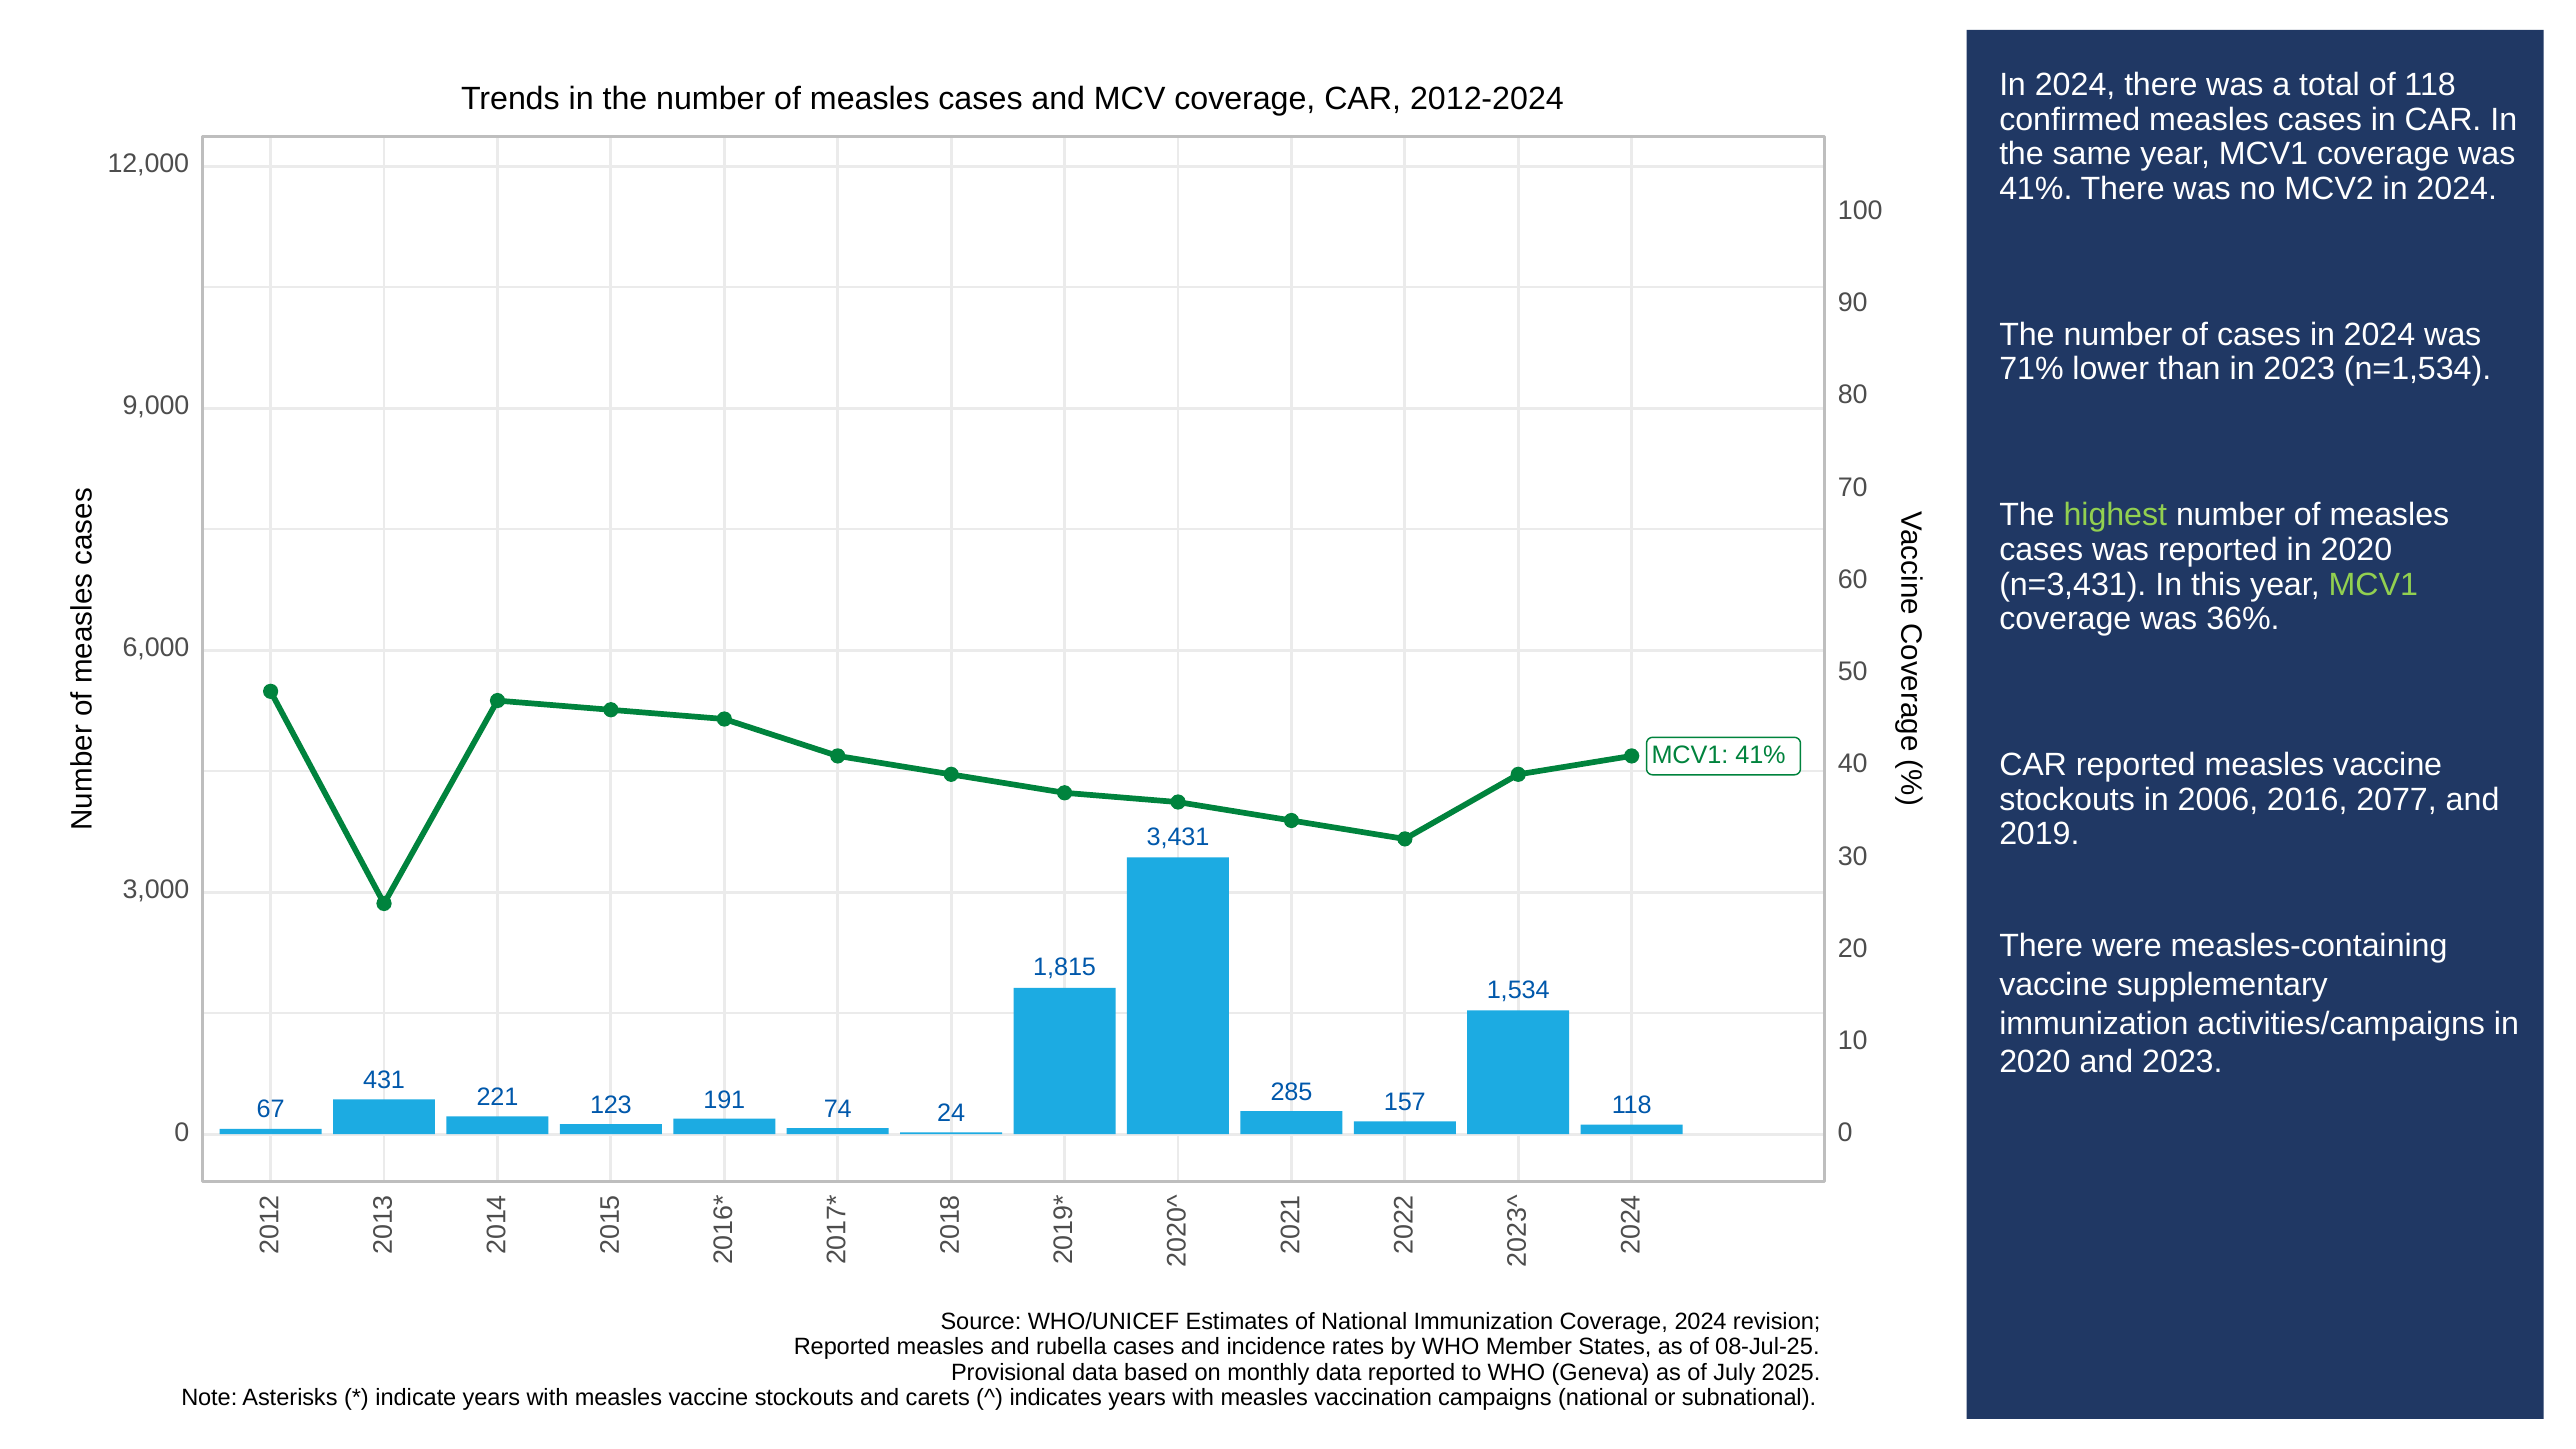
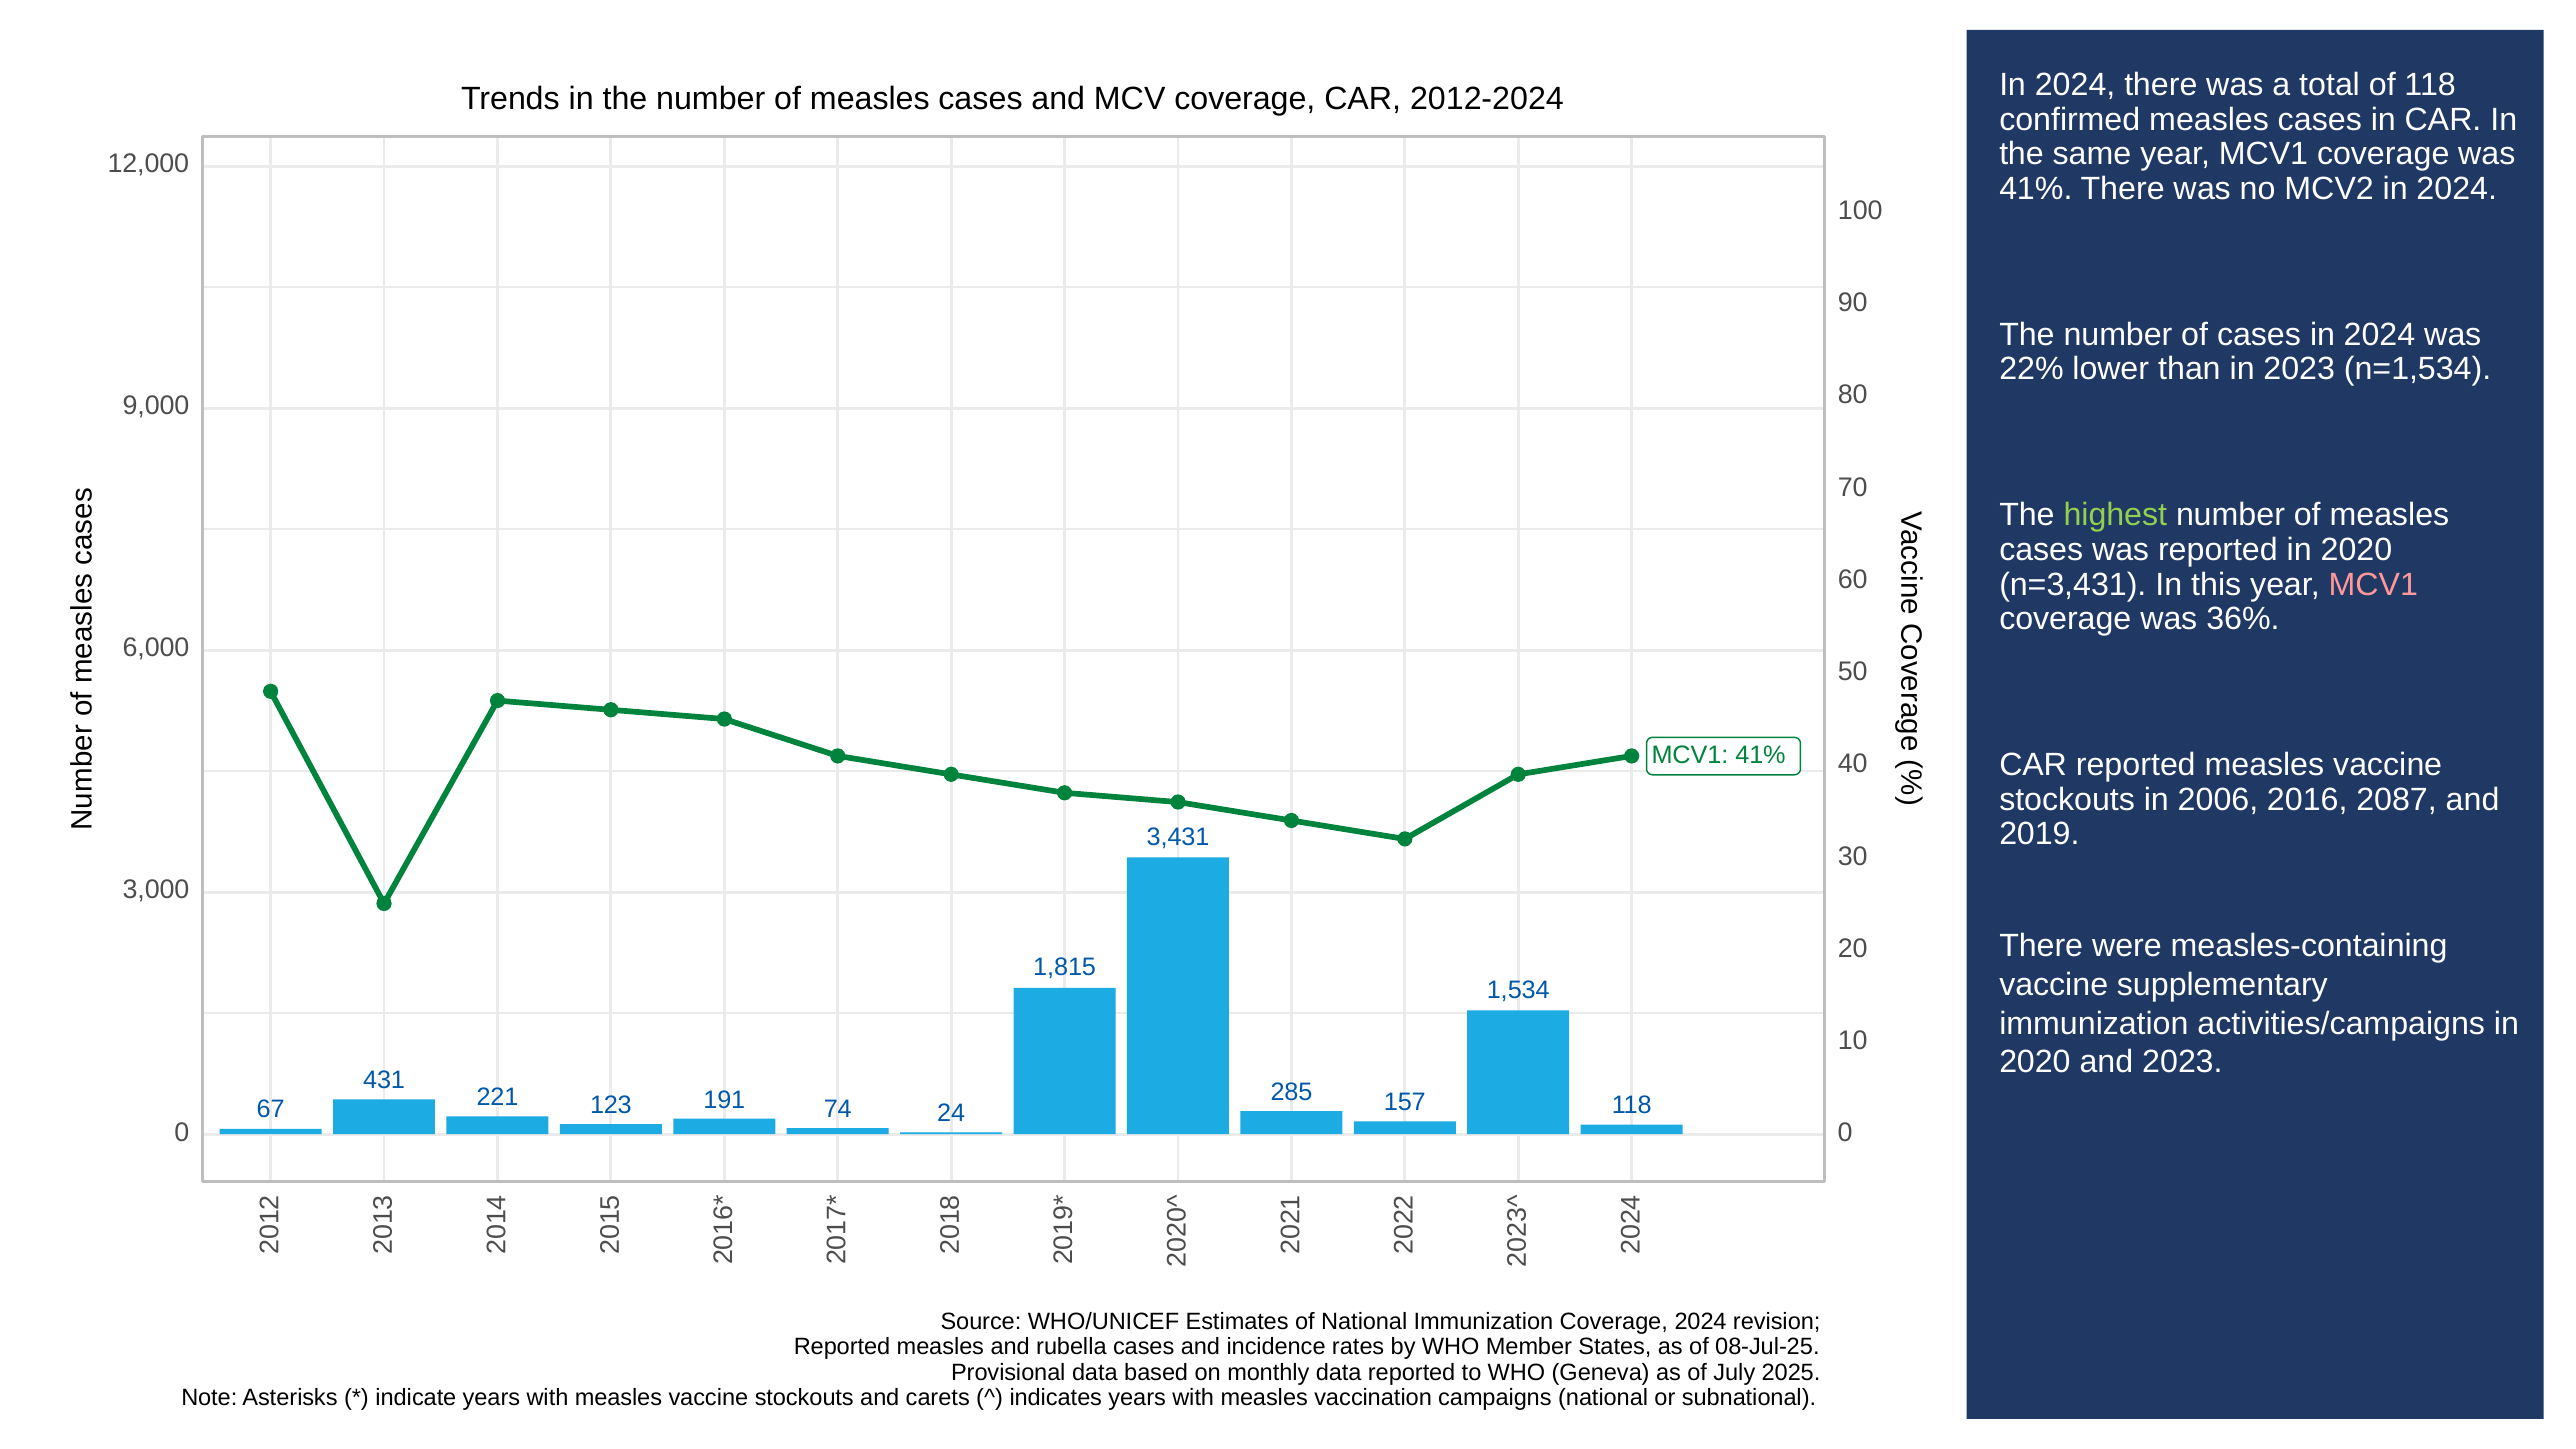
71%: 71% -> 22%
MCV1 at (2373, 584) colour: light green -> pink
2077: 2077 -> 2087
